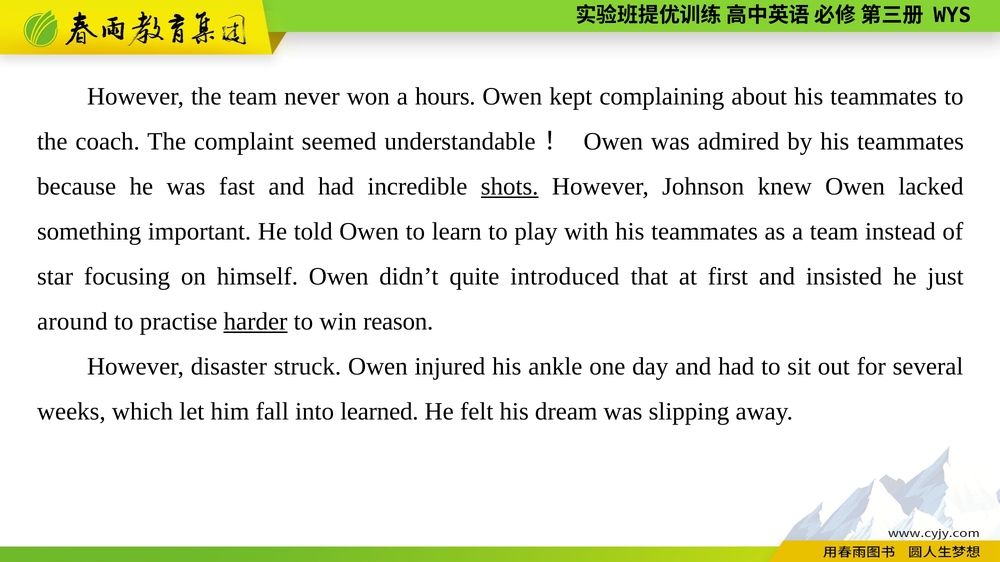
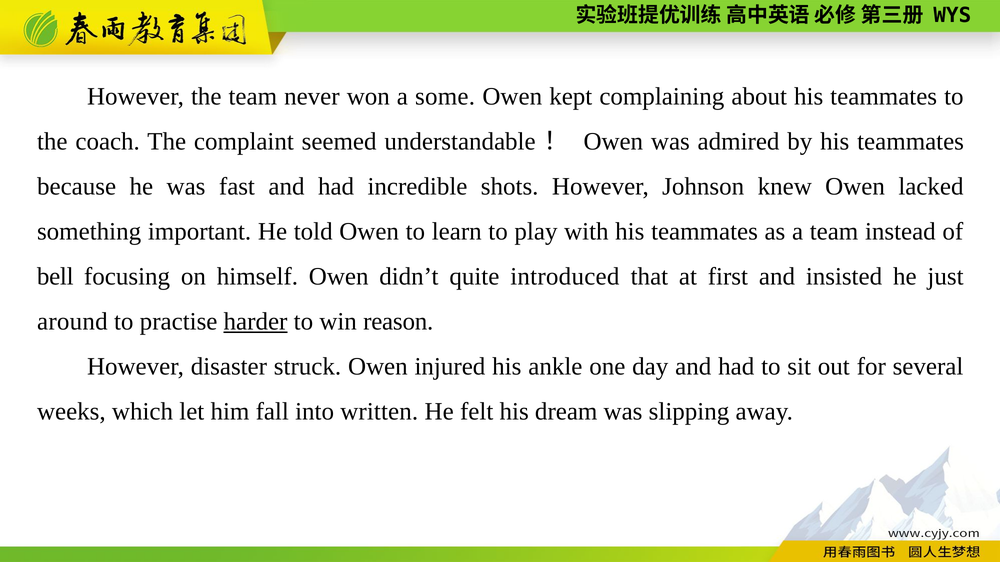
hours: hours -> some
shots underline: present -> none
star: star -> bell
learned: learned -> written
